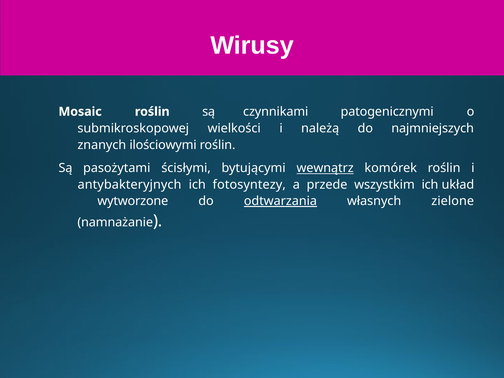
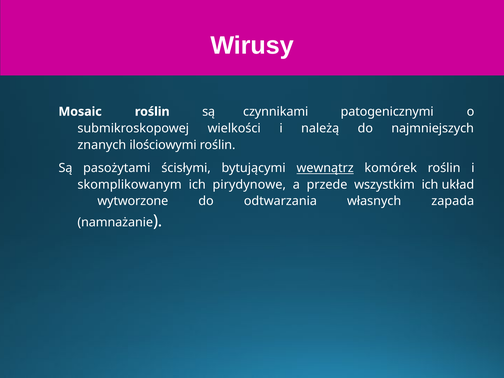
antybakteryjnych: antybakteryjnych -> skomplikowanym
fotosyntezy: fotosyntezy -> pirydynowe
odtwarzania underline: present -> none
zielone: zielone -> zapada
